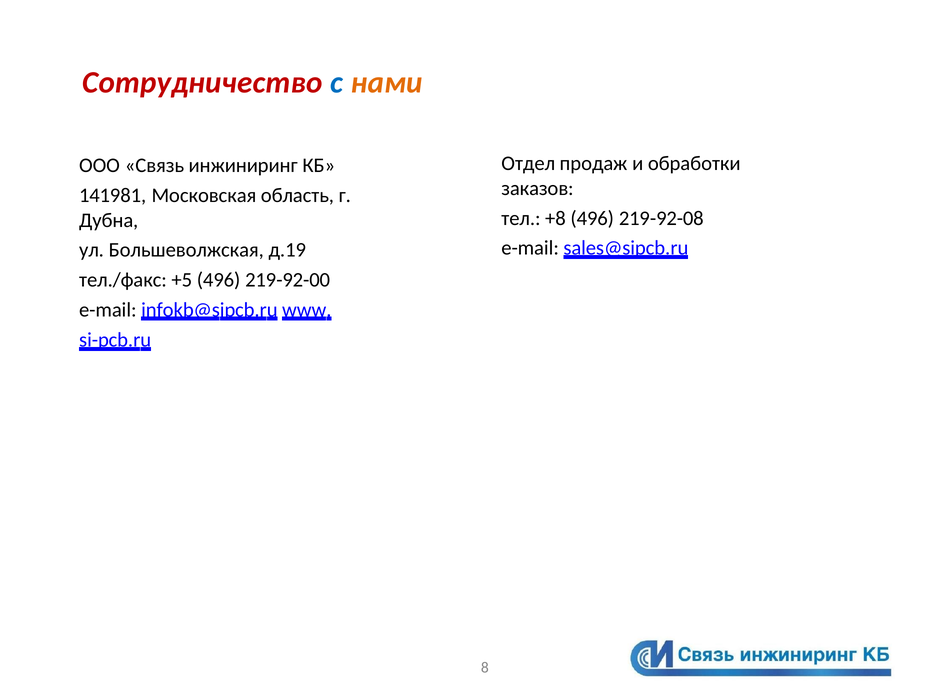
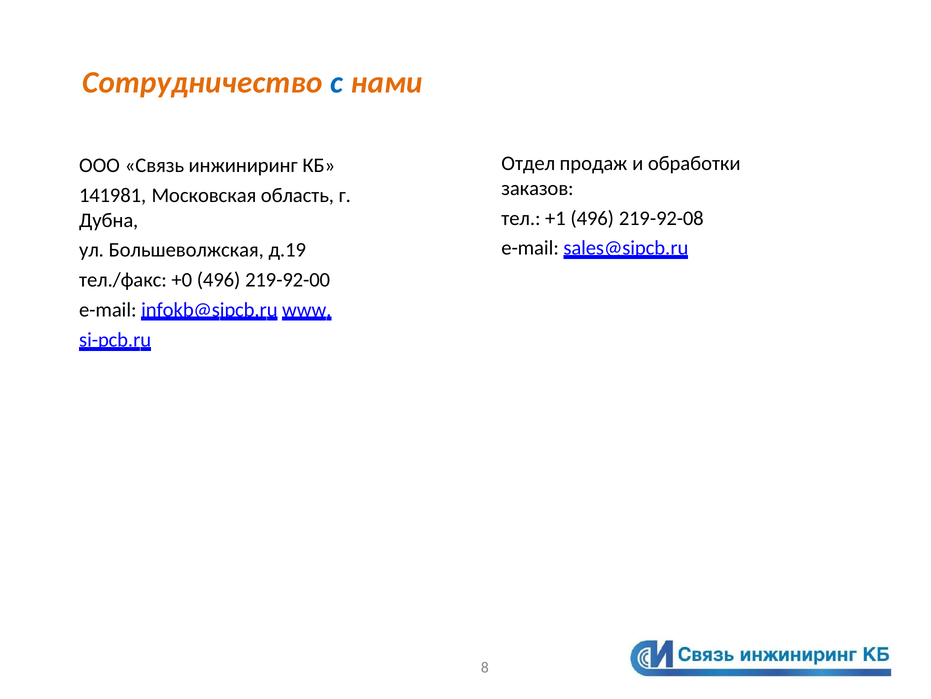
Сотрудничество colour: red -> orange
+8: +8 -> +1
+5: +5 -> +0
